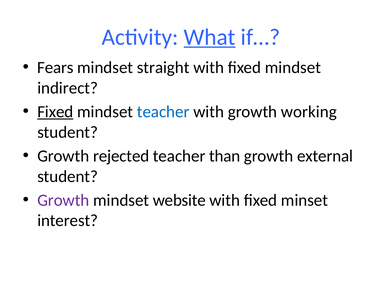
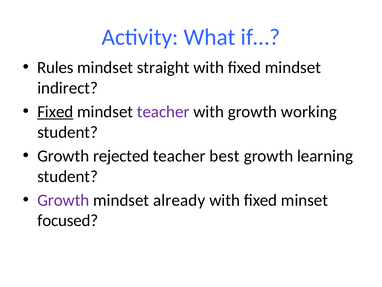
What underline: present -> none
Fears: Fears -> Rules
teacher at (163, 112) colour: blue -> purple
than: than -> best
external: external -> learning
website: website -> already
interest: interest -> focused
